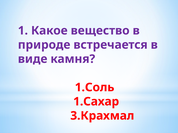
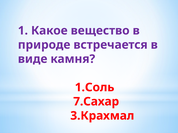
1.Сахар: 1.Сахар -> 7.Сахар
